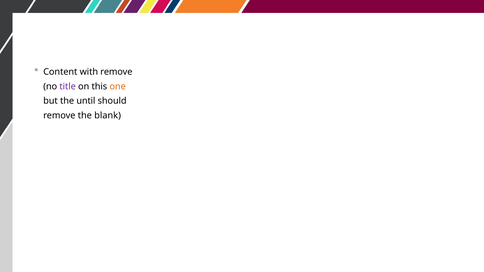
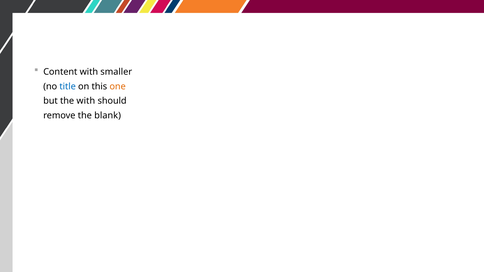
with remove: remove -> smaller
title colour: purple -> blue
the until: until -> with
